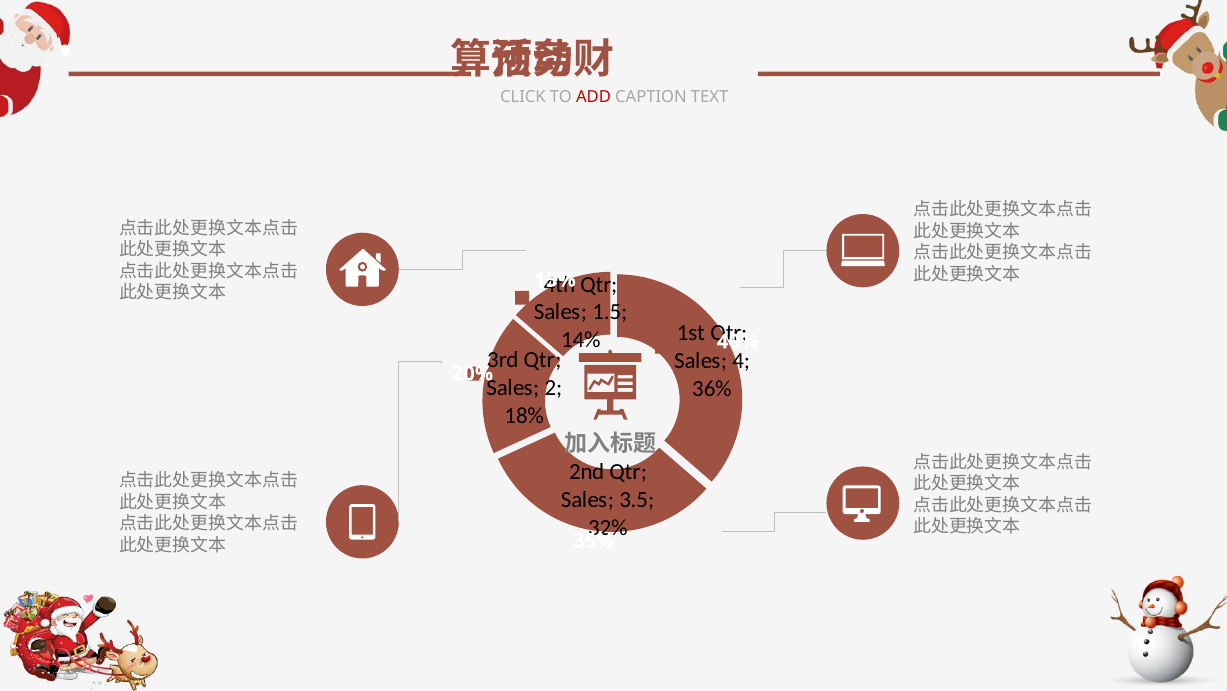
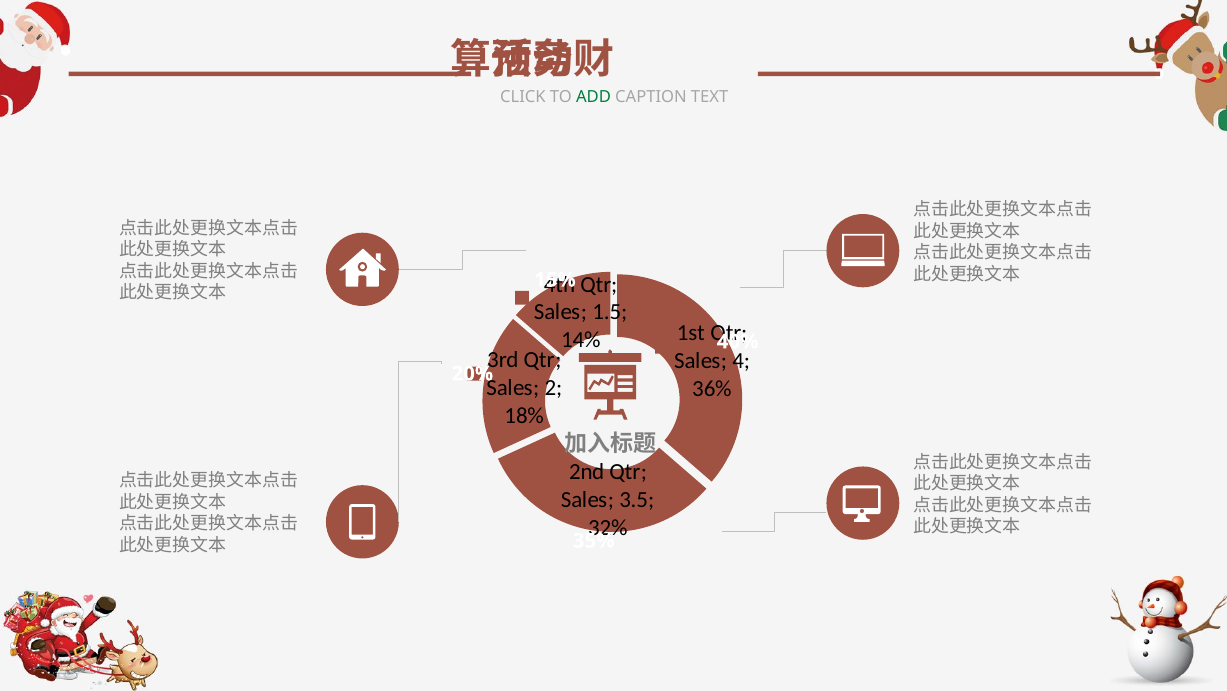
ADD colour: red -> green
